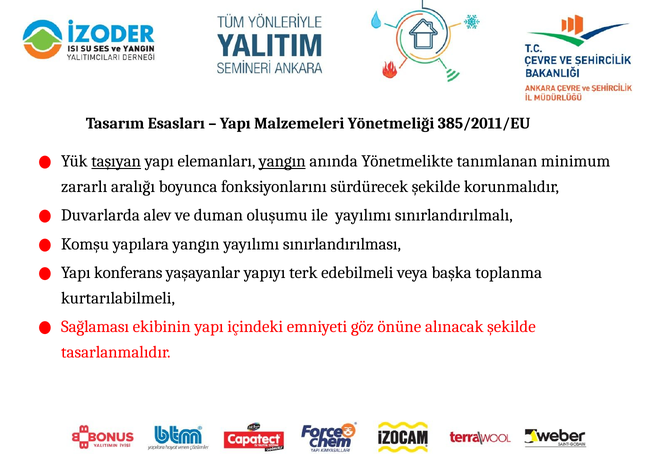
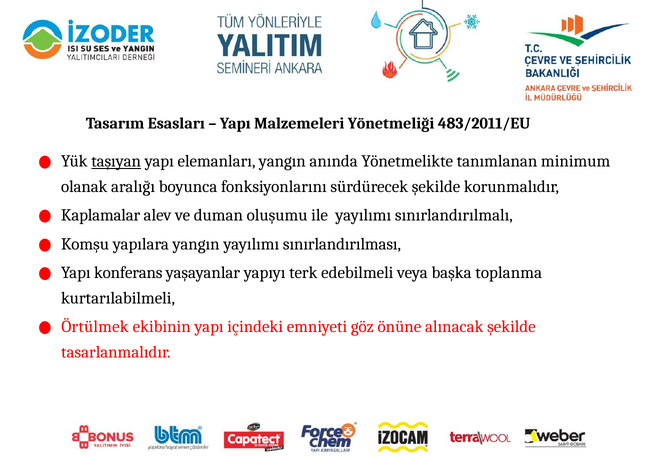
385/2011/EU: 385/2011/EU -> 483/2011/EU
yangın at (282, 161) underline: present -> none
zararlı: zararlı -> olanak
Duvarlarda: Duvarlarda -> Kaplamalar
Sağlaması: Sağlaması -> Örtülmek
